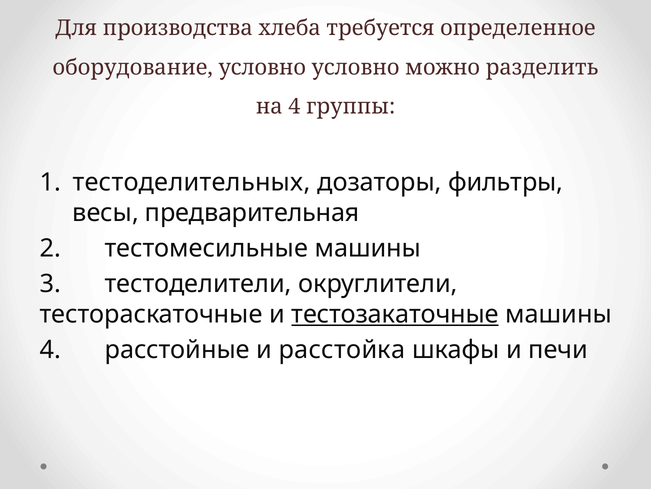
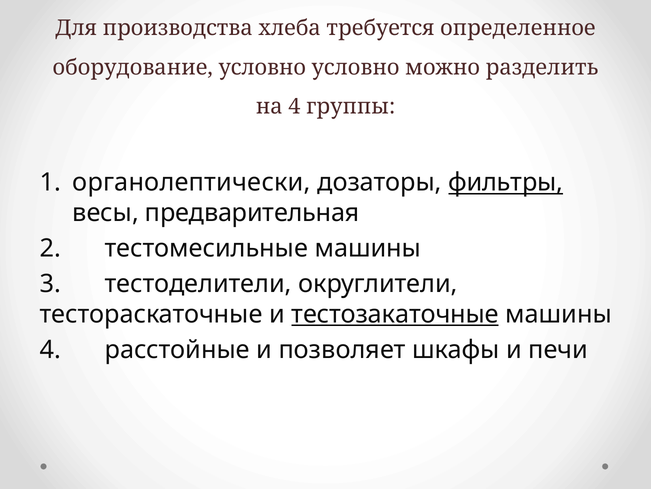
тестоделительных: тестоделительных -> органолептически
фильтры underline: none -> present
расстойка: расстойка -> позволяет
